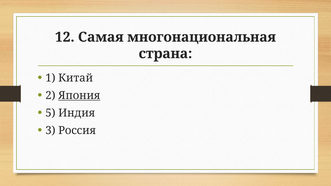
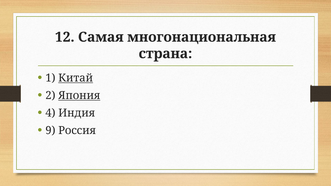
Китай underline: none -> present
5: 5 -> 4
3: 3 -> 9
